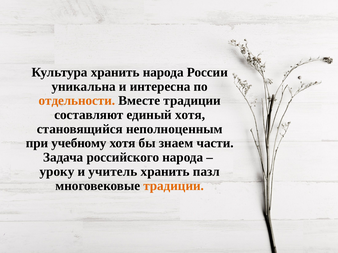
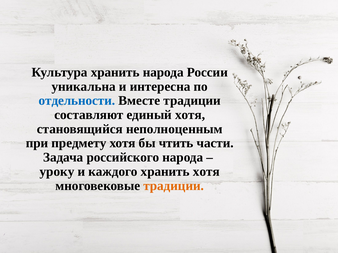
отдельности colour: orange -> blue
учебному: учебному -> предмету
знаем: знаем -> чтить
учитель: учитель -> каждого
хранить пазл: пазл -> хотя
